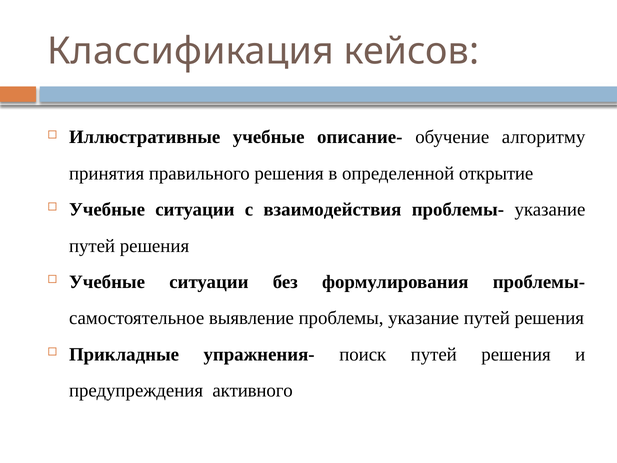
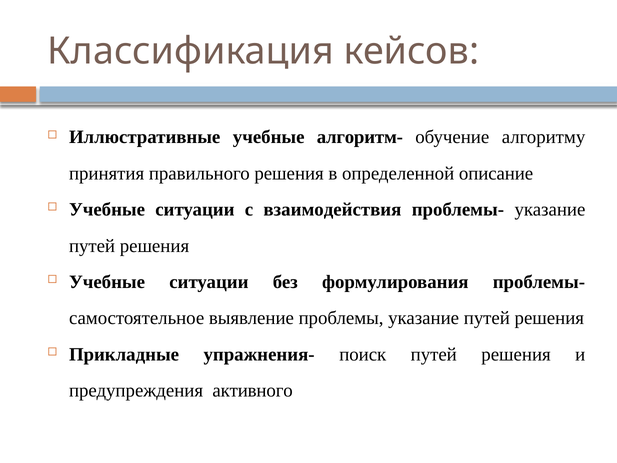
описание-: описание- -> алгоритм-
открытие: открытие -> описание
